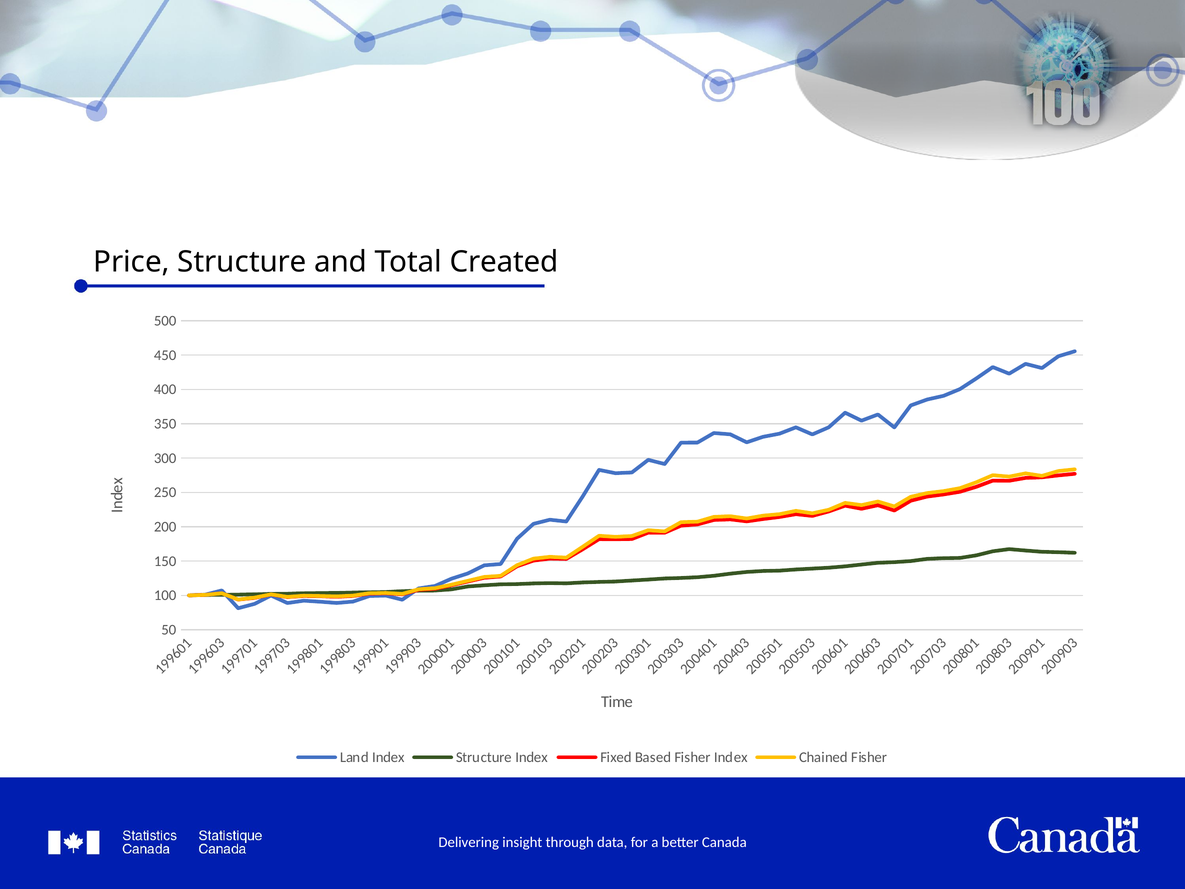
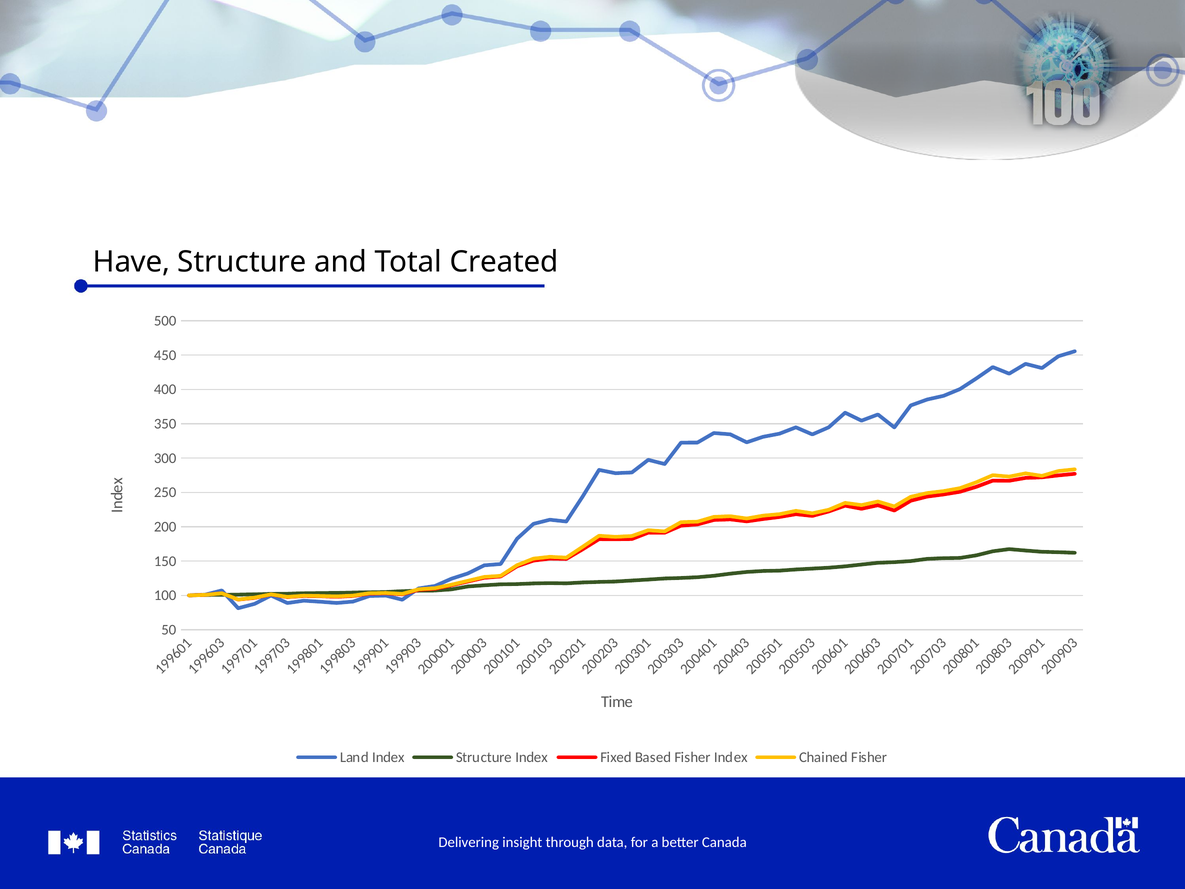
Price: Price -> Have
